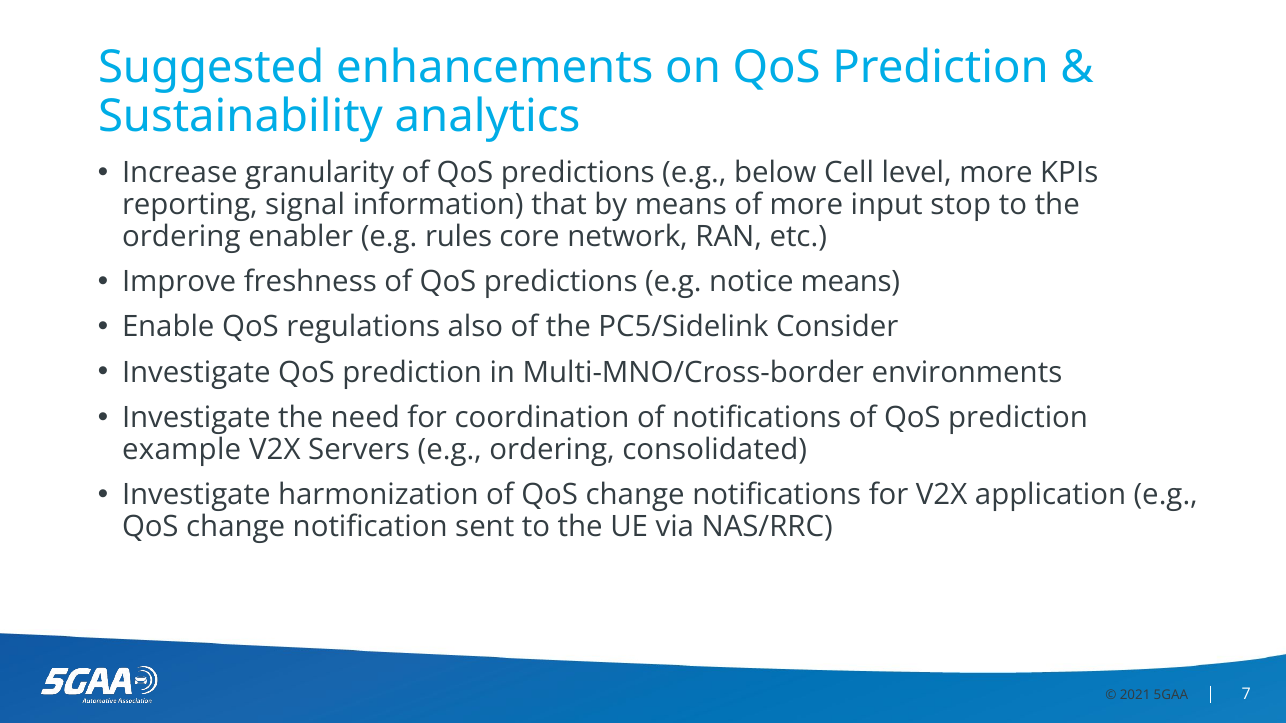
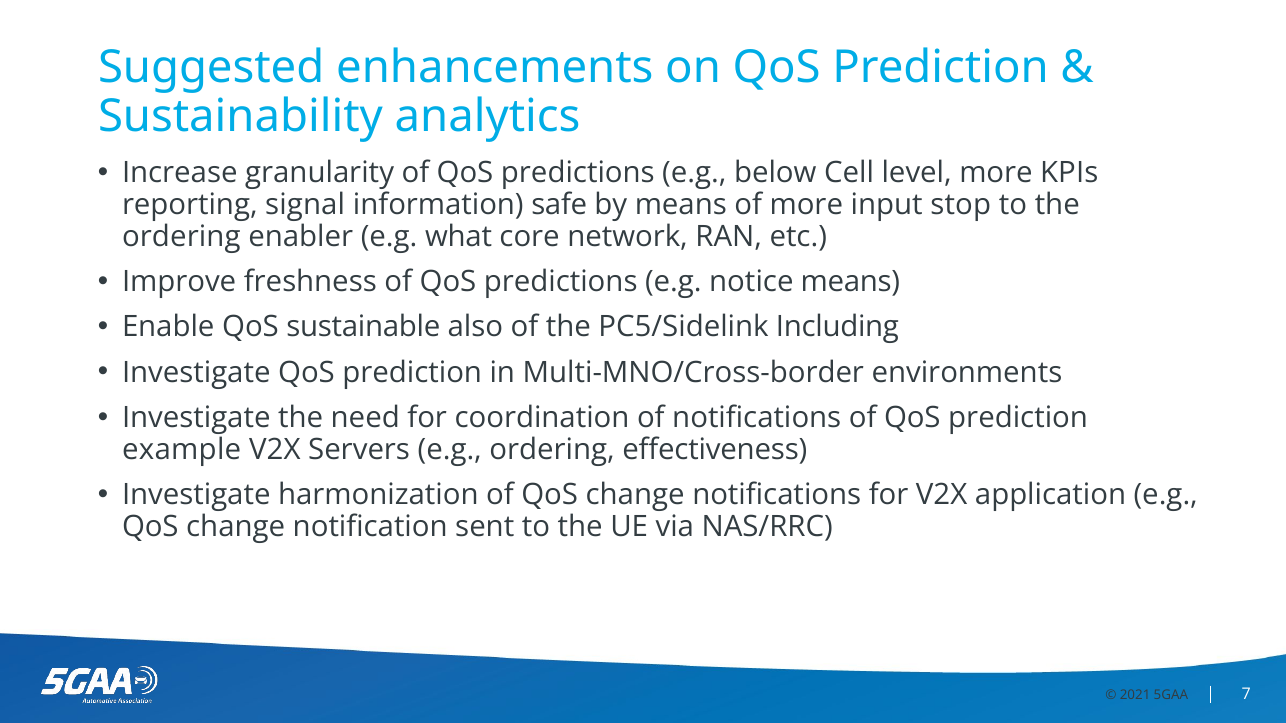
that: that -> safe
rules: rules -> what
regulations: regulations -> sustainable
Consider: Consider -> Including
consolidated: consolidated -> effectiveness
